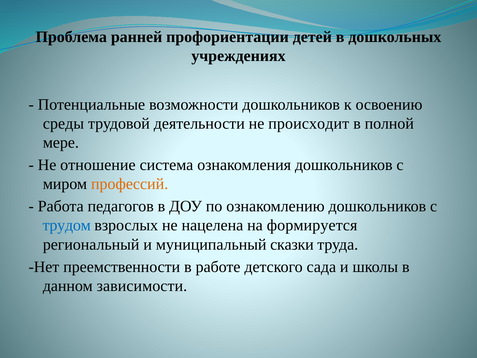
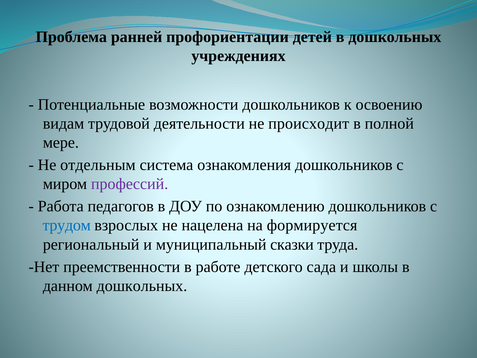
среды: среды -> видам
отношение: отношение -> отдельным
профессий colour: orange -> purple
данном зависимости: зависимости -> дошкольных
